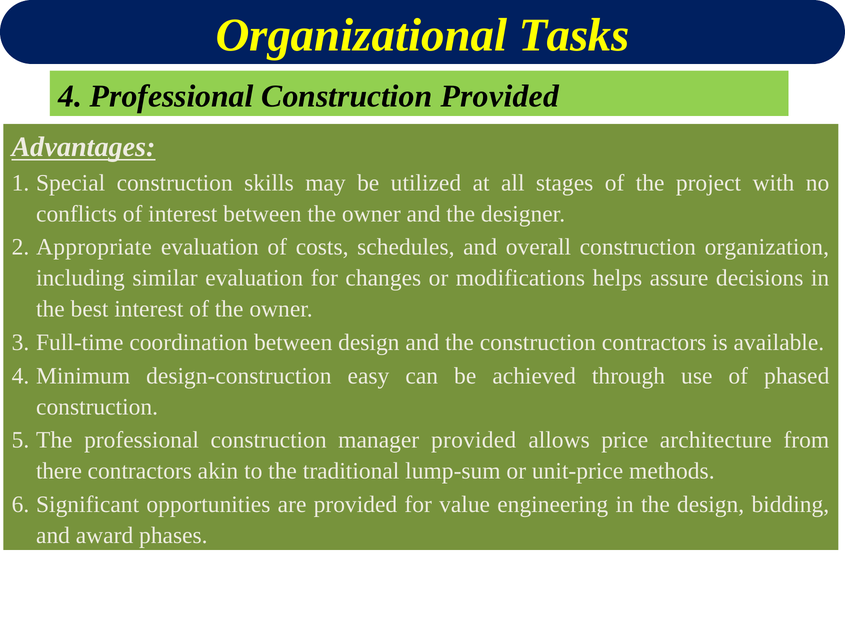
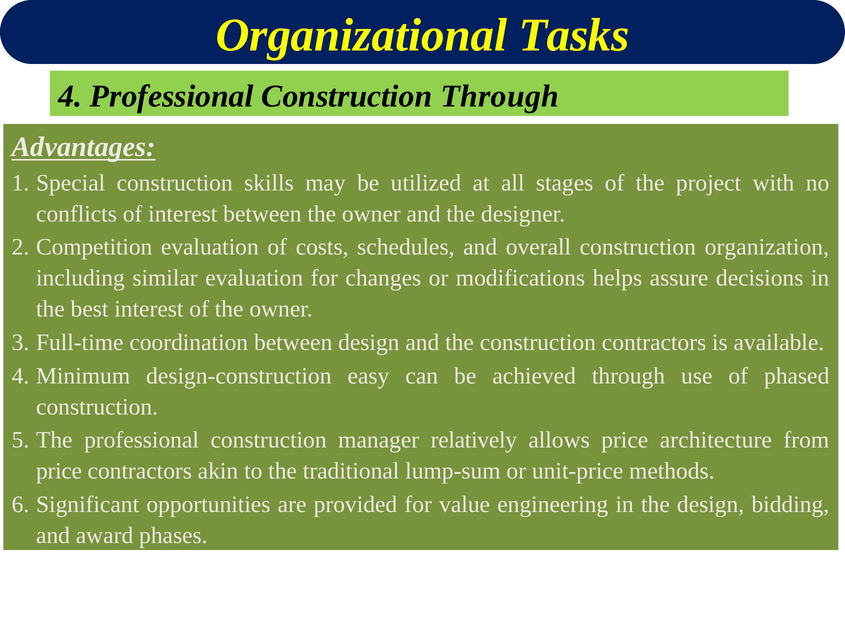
Construction Provided: Provided -> Through
Appropriate: Appropriate -> Competition
manager provided: provided -> relatively
there at (59, 471): there -> price
